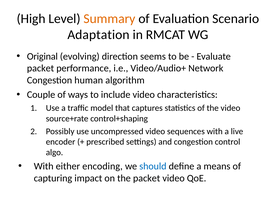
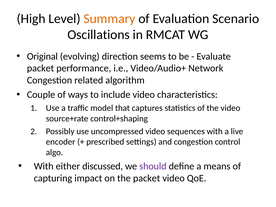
Adaptation: Adaptation -> Oscillations
human: human -> related
encoding: encoding -> discussed
should colour: blue -> purple
